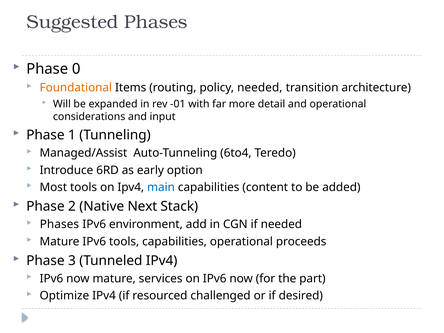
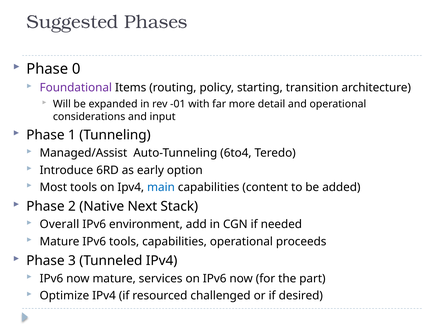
Foundational colour: orange -> purple
policy needed: needed -> starting
Phases at (59, 224): Phases -> Overall
